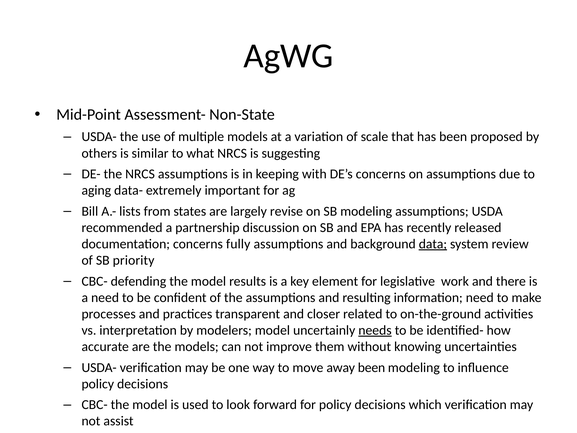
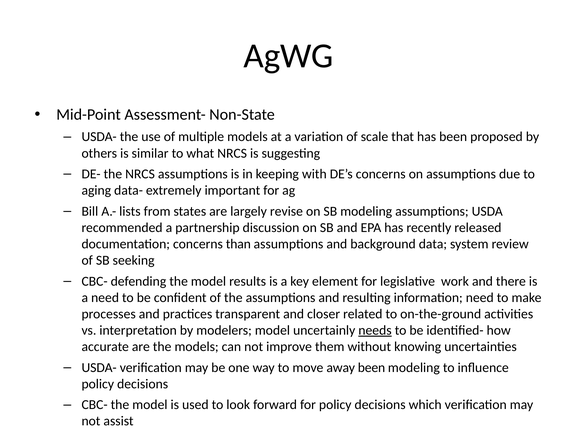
fully: fully -> than
data underline: present -> none
priority: priority -> seeking
